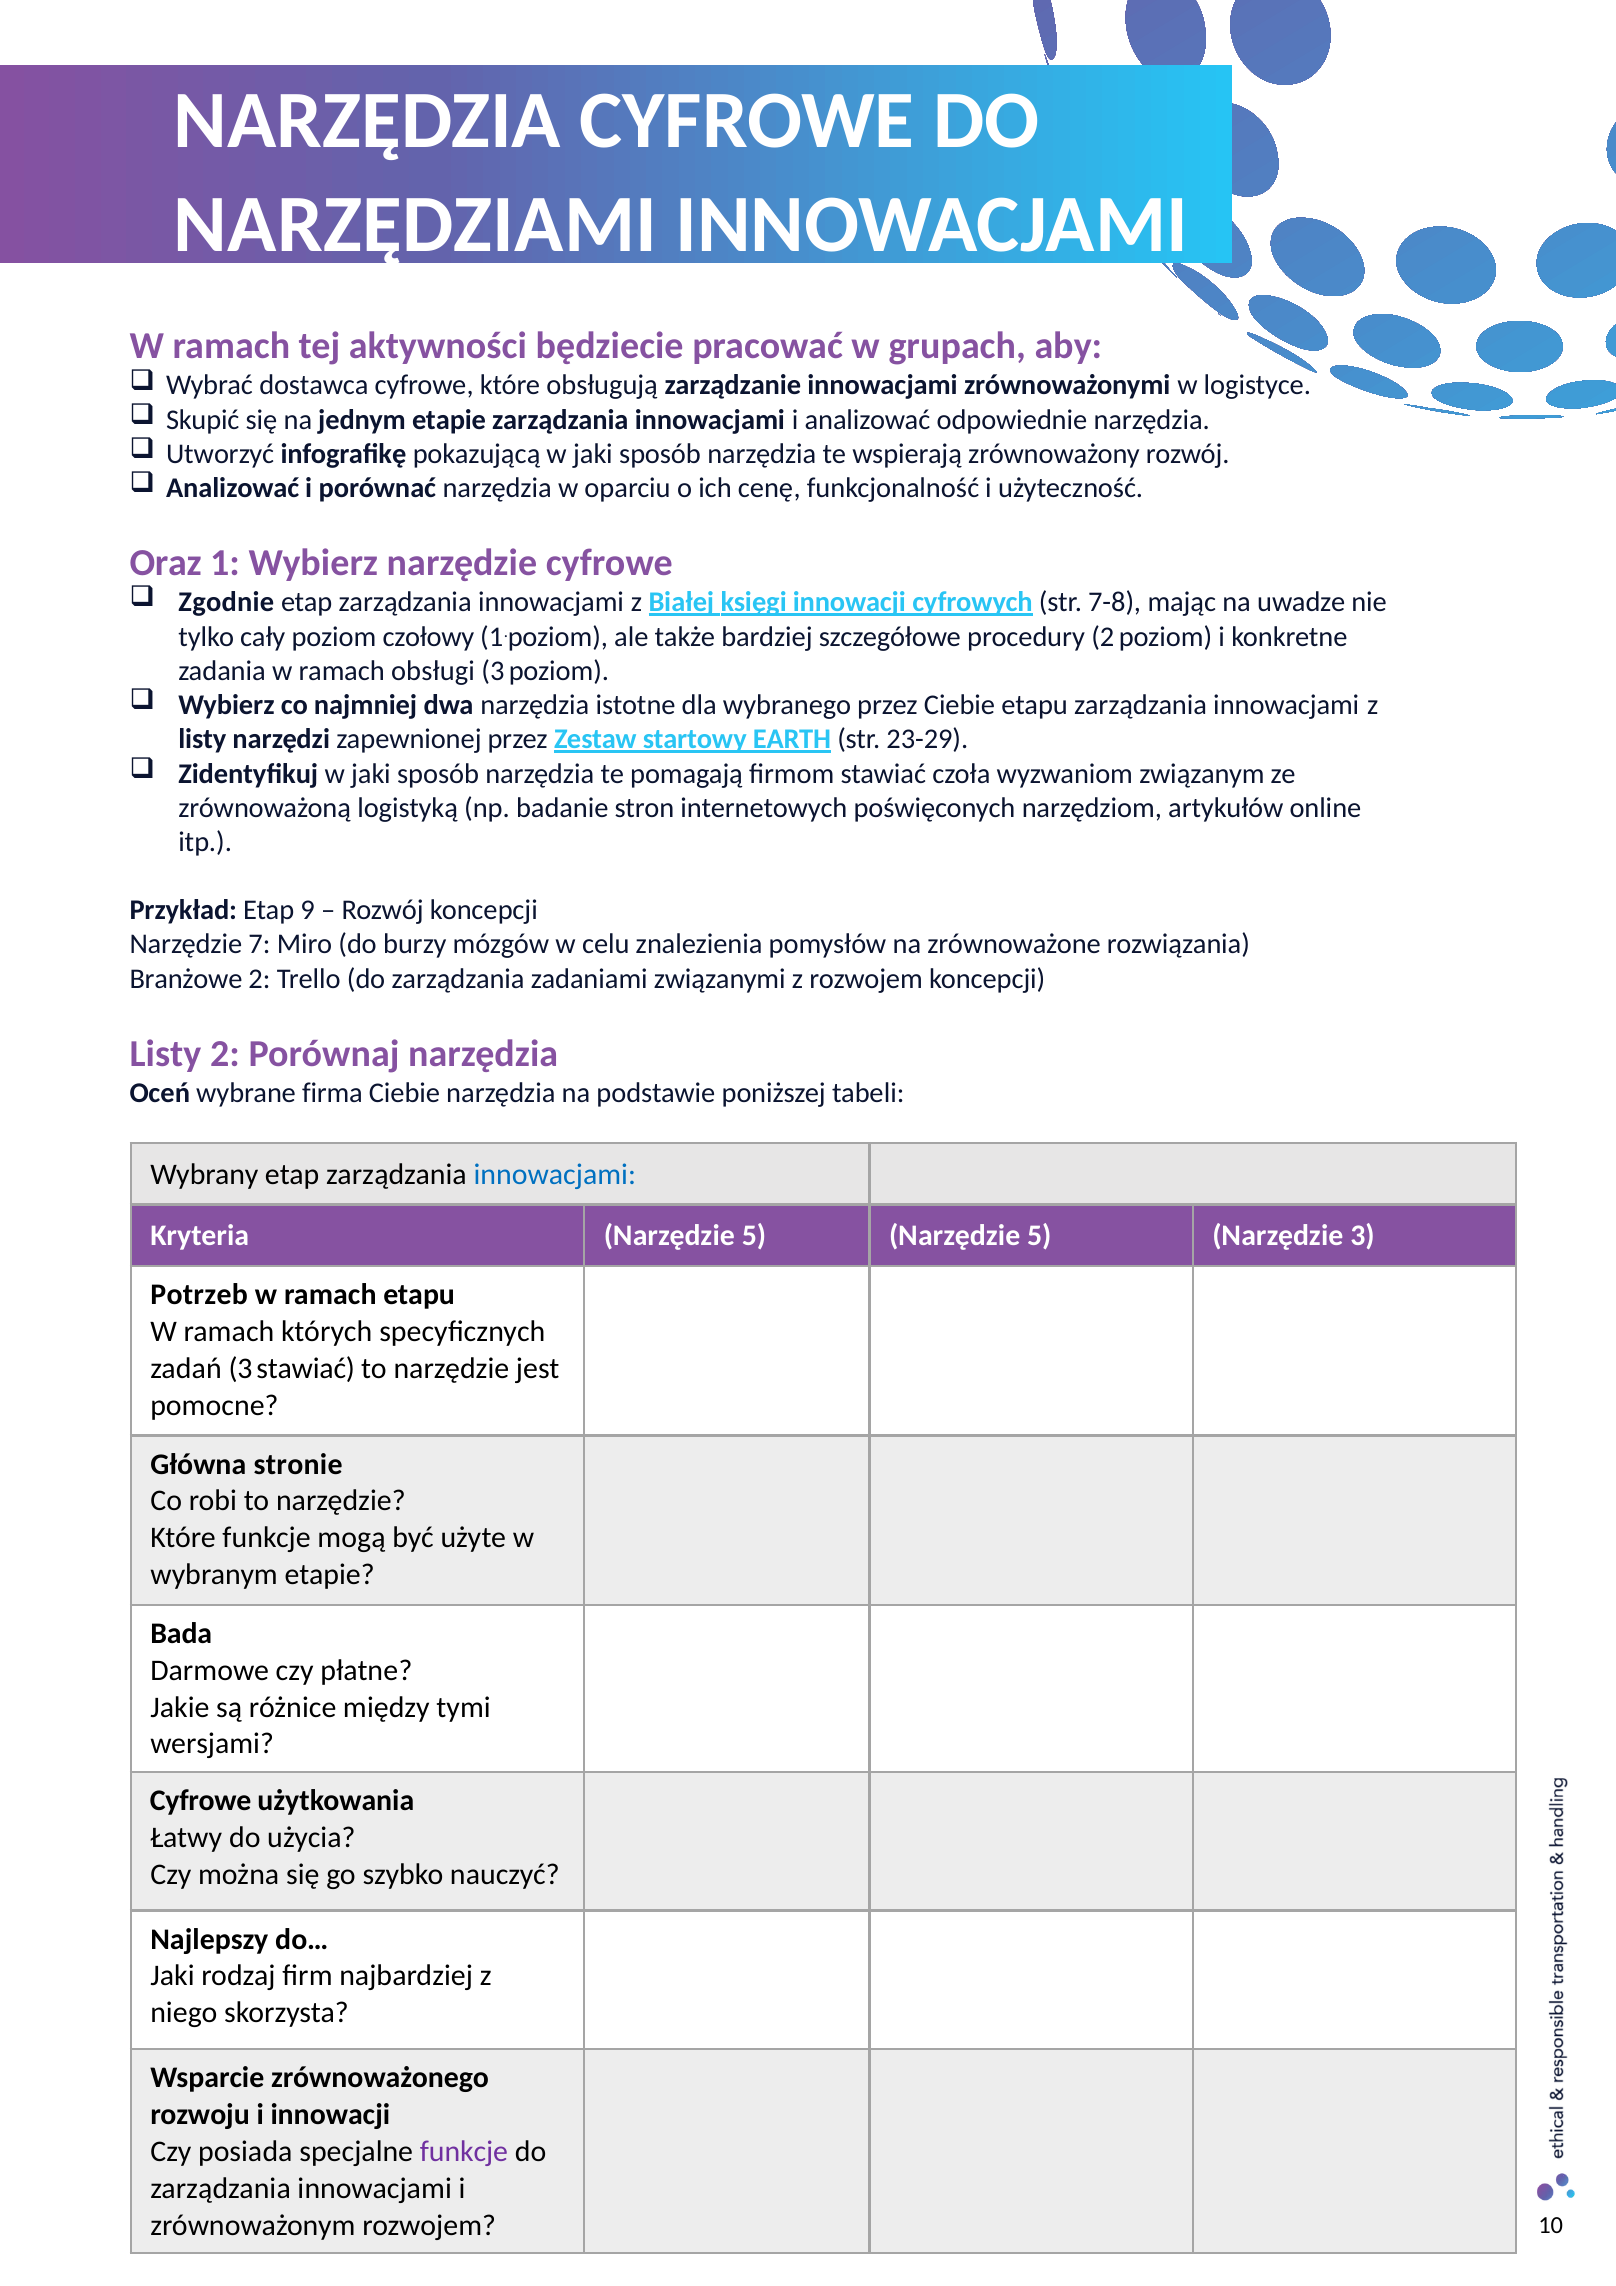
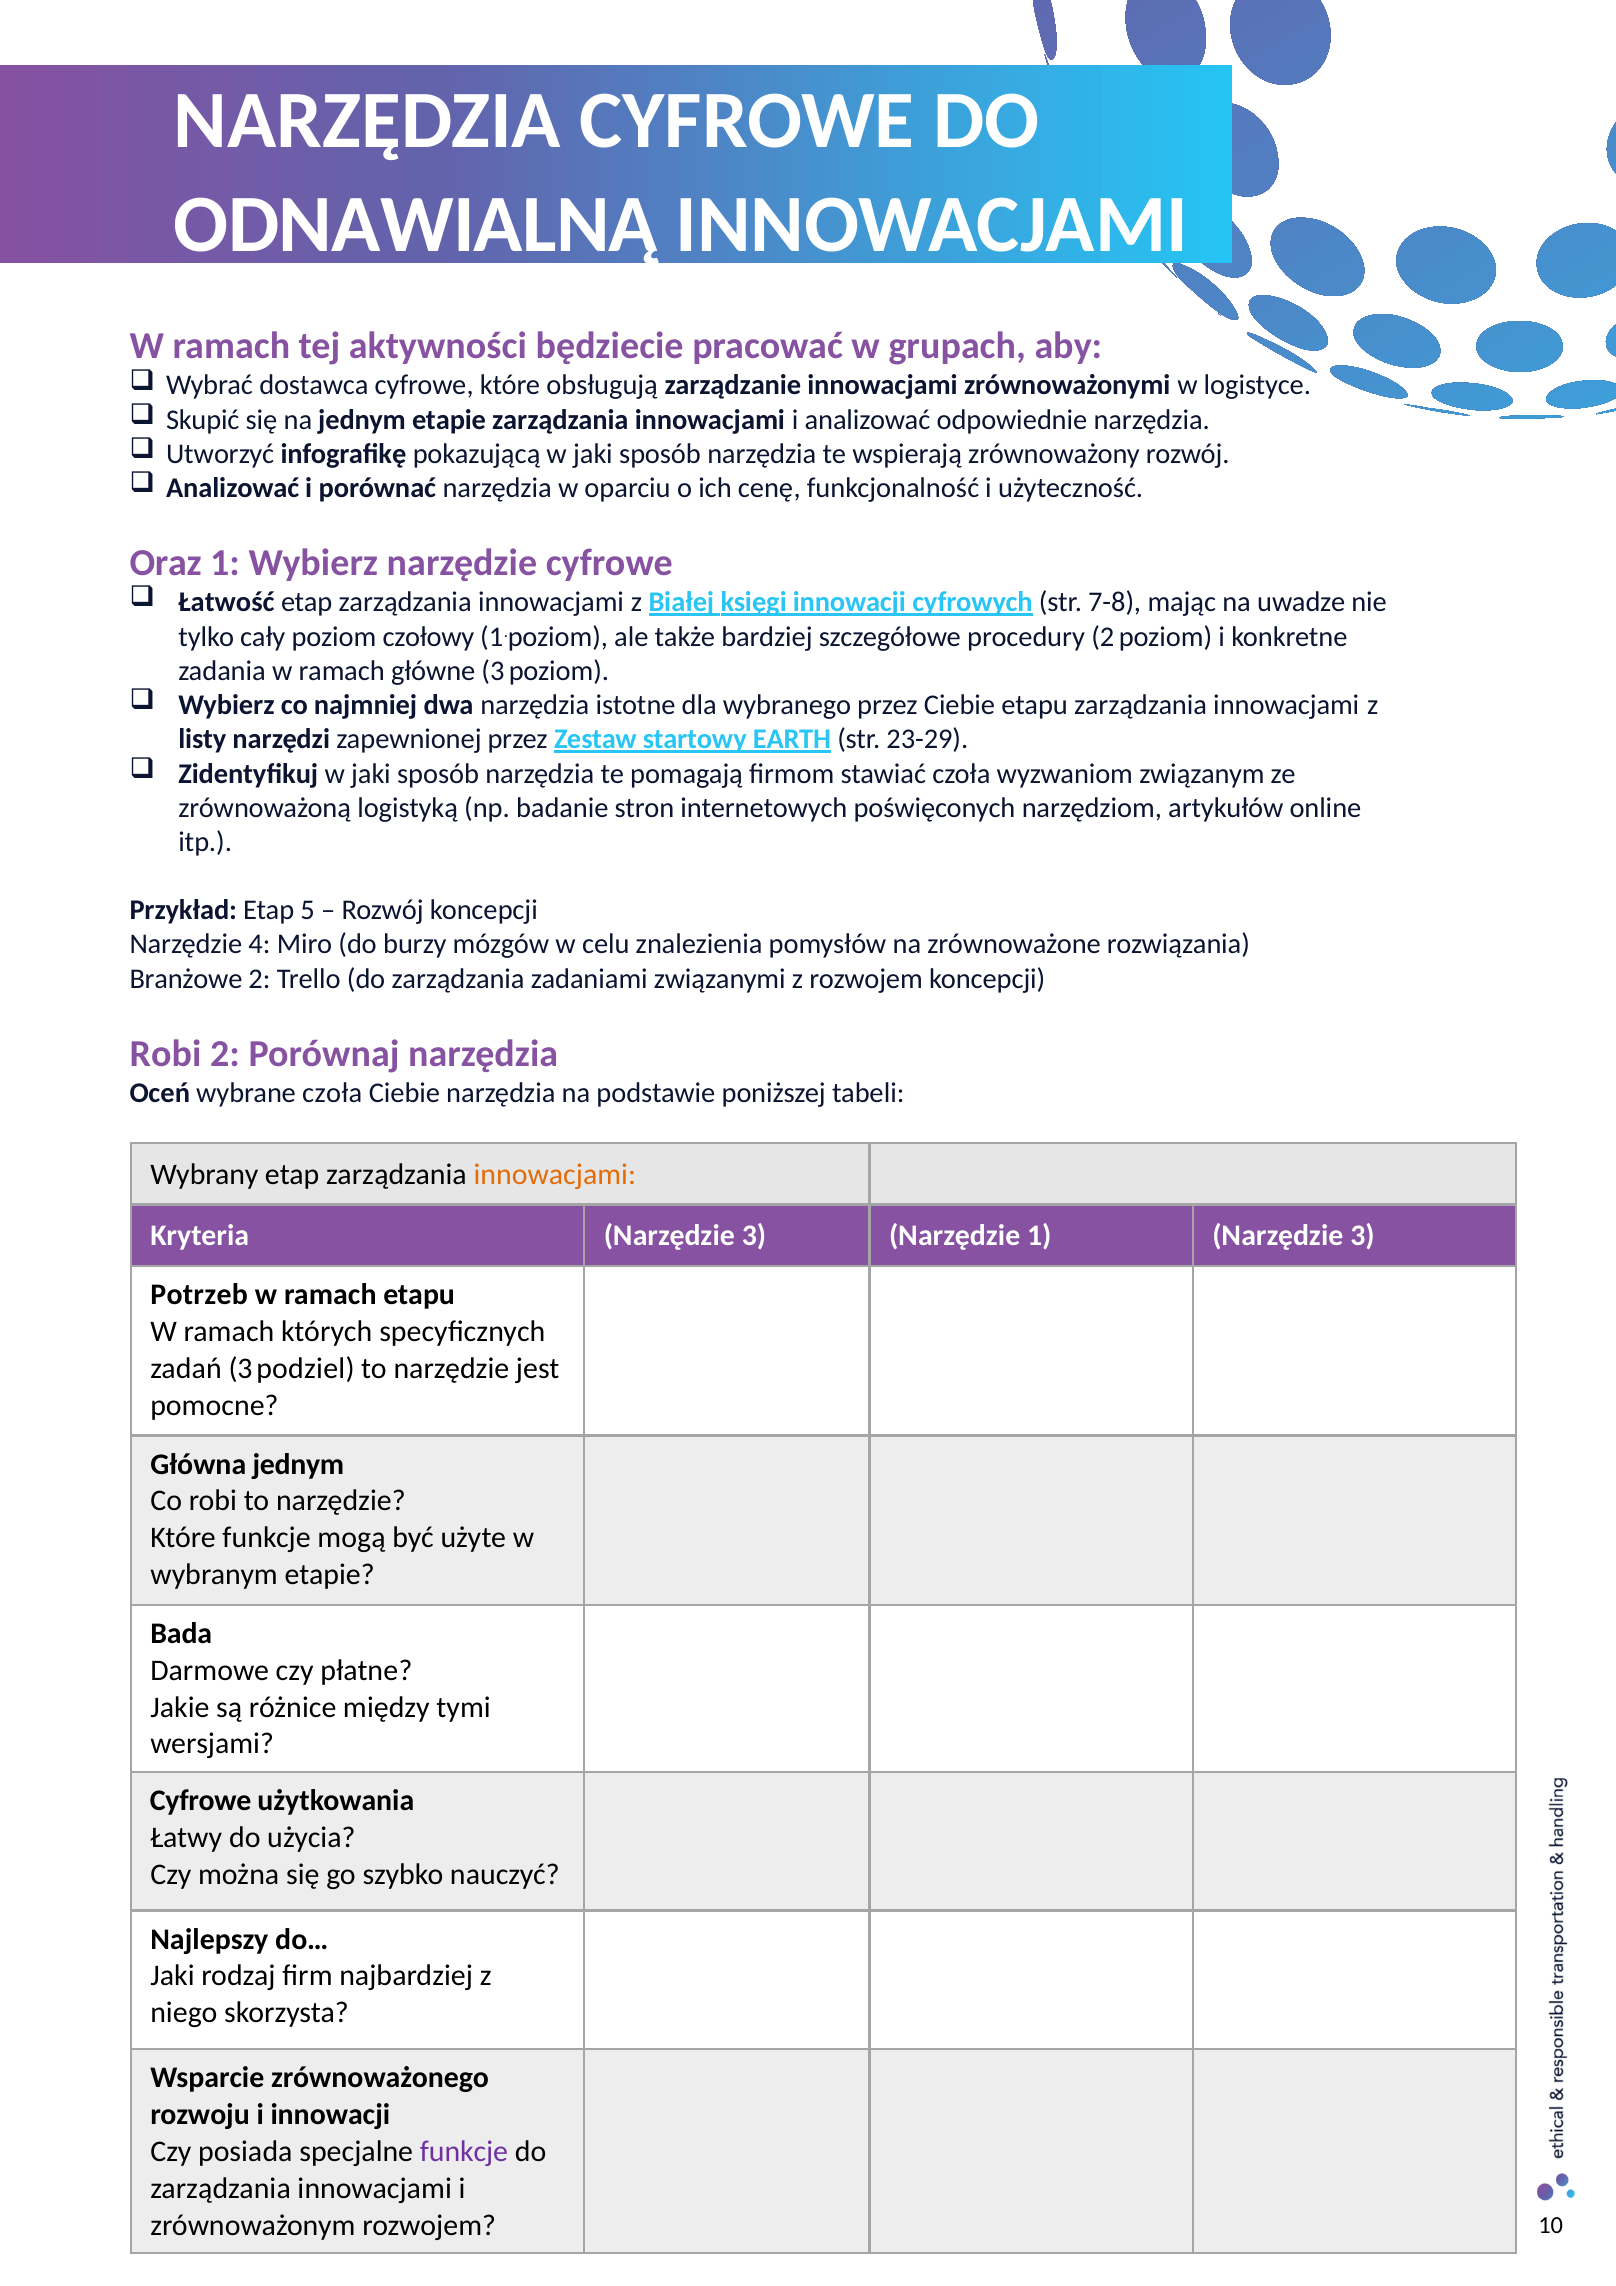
NARZĘDZIAMI: NARZĘDZIAMI -> ODNAWIALNĄ
Zgodnie: Zgodnie -> Łatwość
obsługi: obsługi -> główne
9: 9 -> 5
7: 7 -> 4
Listy at (165, 1053): Listy -> Robi
wybrane firma: firma -> czoła
innowacjami at (555, 1174) colour: blue -> orange
Kryteria Narzędzie 5: 5 -> 3
5 at (1039, 1236): 5 -> 1
3 stawiać: stawiać -> podziel
Główna stronie: stronie -> jednym
